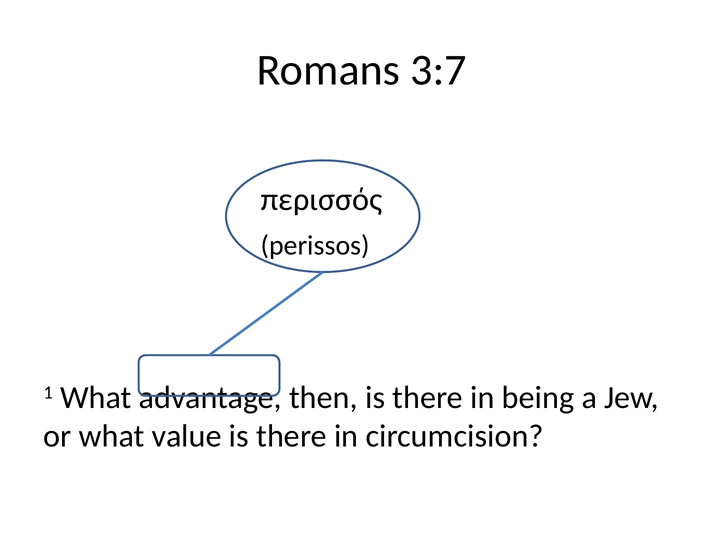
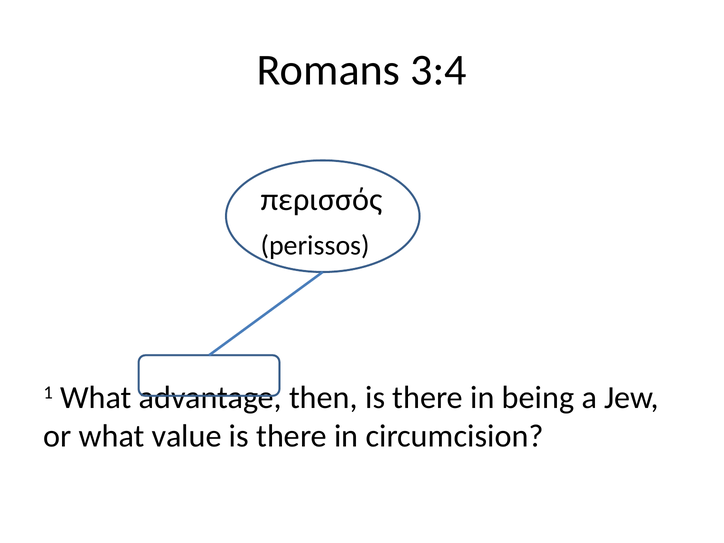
3:7: 3:7 -> 3:4
